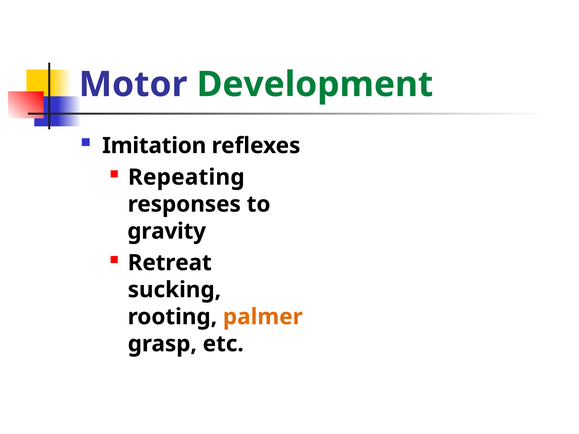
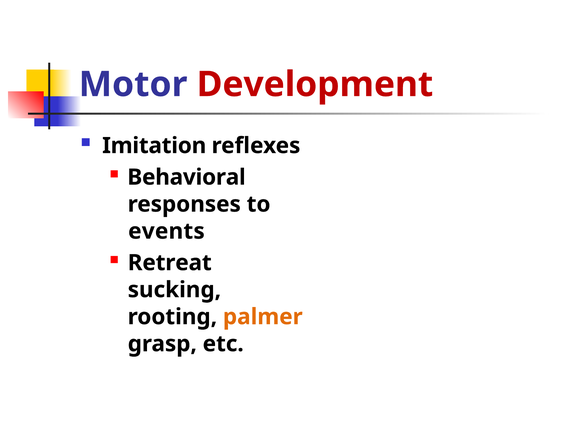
Development colour: green -> red
Repeating: Repeating -> Behavioral
gravity: gravity -> events
